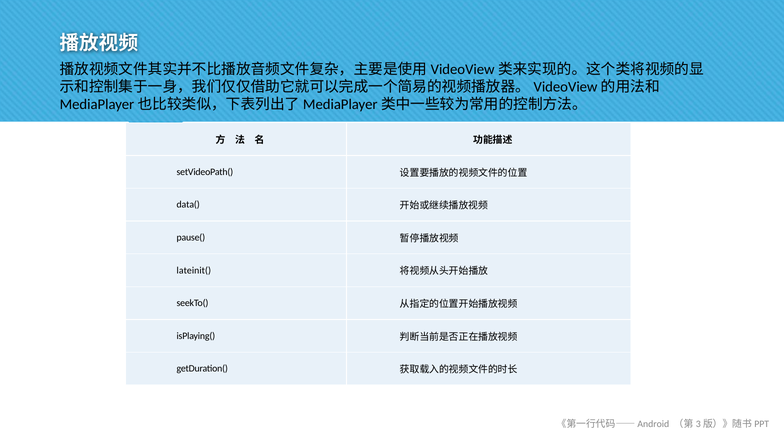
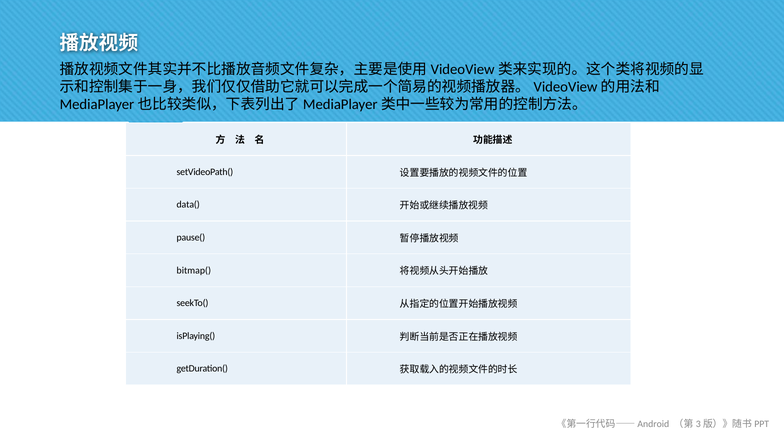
lateinit(: lateinit( -> bitmap(
